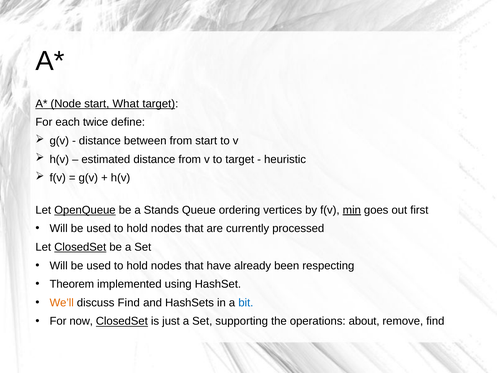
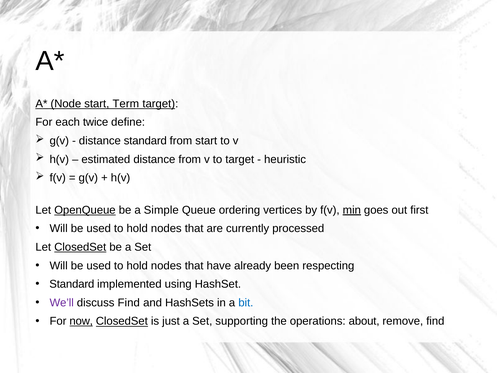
What: What -> Term
distance between: between -> standard
Stands: Stands -> Simple
Theorem at (72, 284): Theorem -> Standard
We’ll colour: orange -> purple
now underline: none -> present
